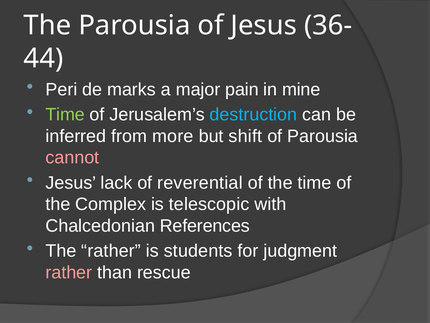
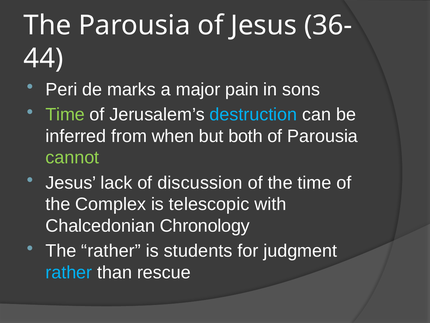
mine: mine -> sons
more: more -> when
shift: shift -> both
cannot colour: pink -> light green
reverential: reverential -> discussion
References: References -> Chronology
rather at (69, 272) colour: pink -> light blue
